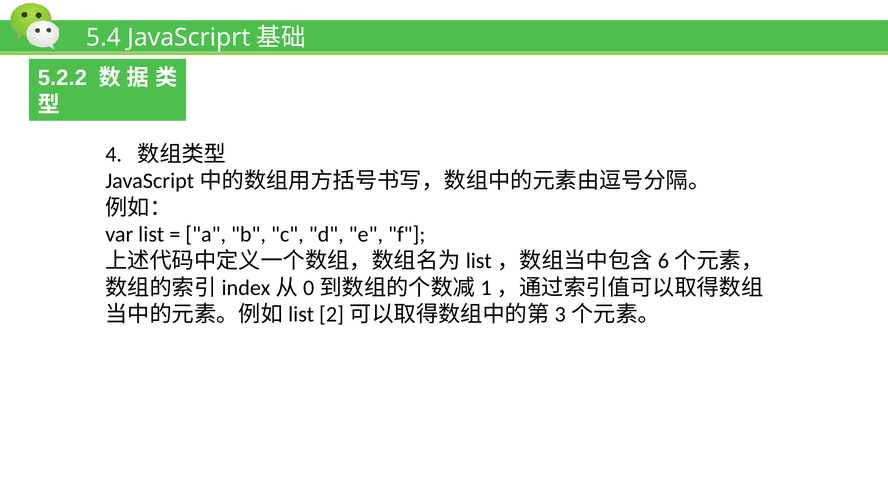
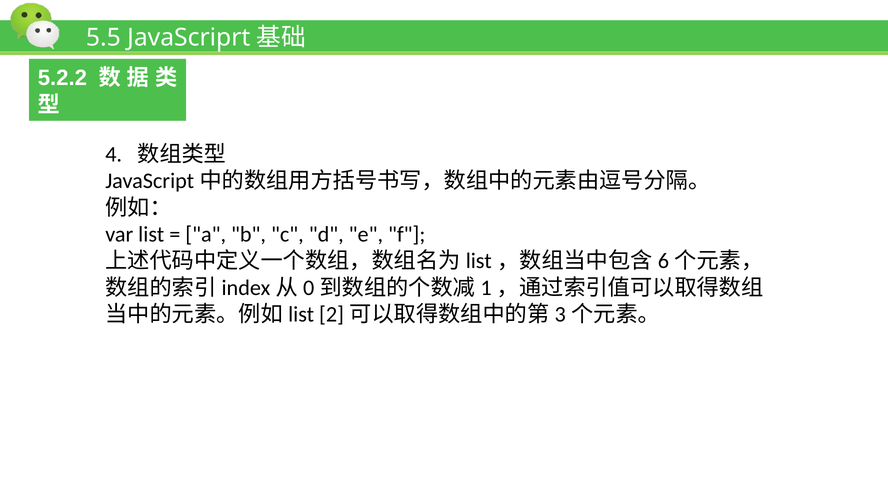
5.4: 5.4 -> 5.5
